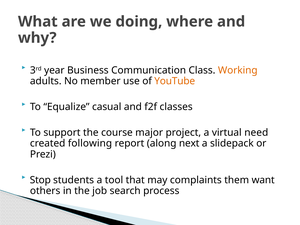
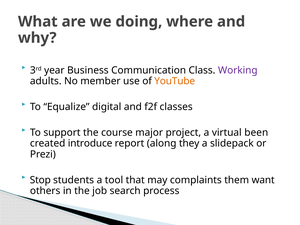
Working colour: orange -> purple
casual: casual -> digital
need: need -> been
following: following -> introduce
next: next -> they
